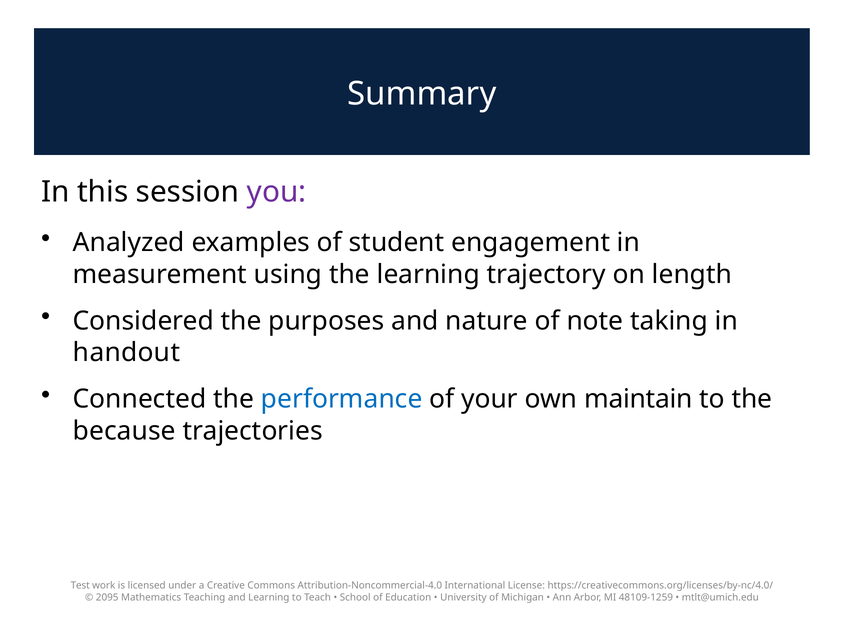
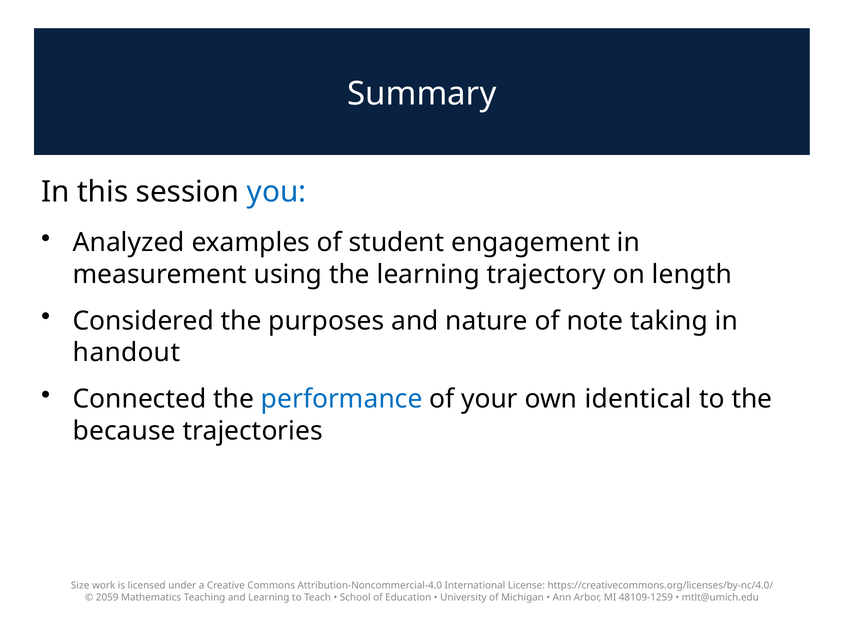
you colour: purple -> blue
maintain: maintain -> identical
Test: Test -> Size
2095: 2095 -> 2059
